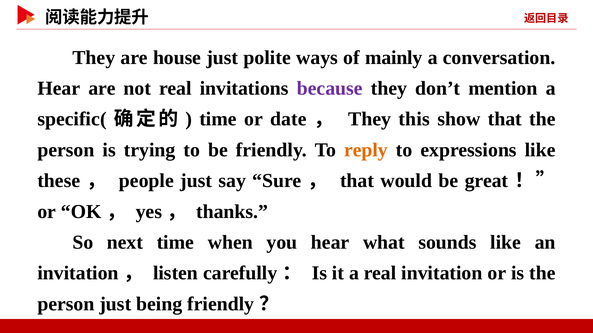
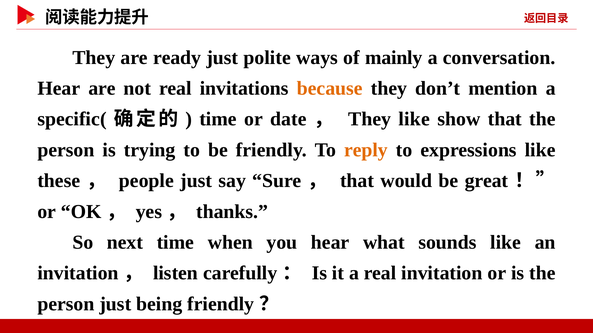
house: house -> ready
because colour: purple -> orange
They this: this -> like
